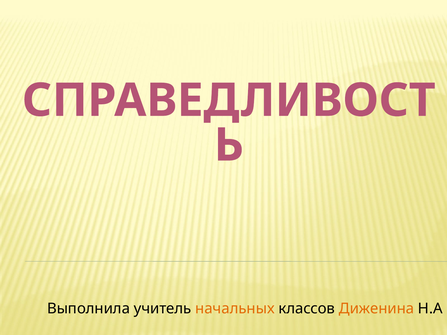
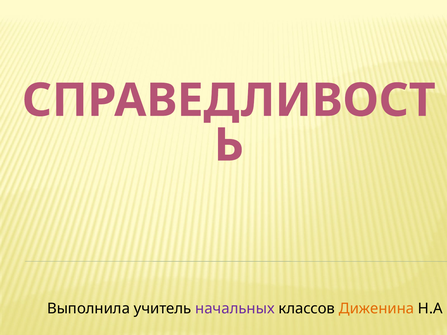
начальных colour: orange -> purple
